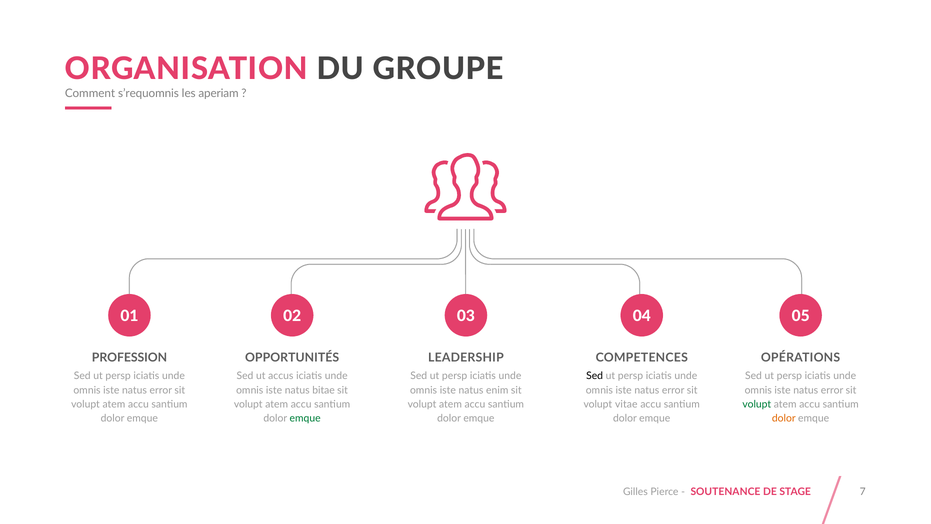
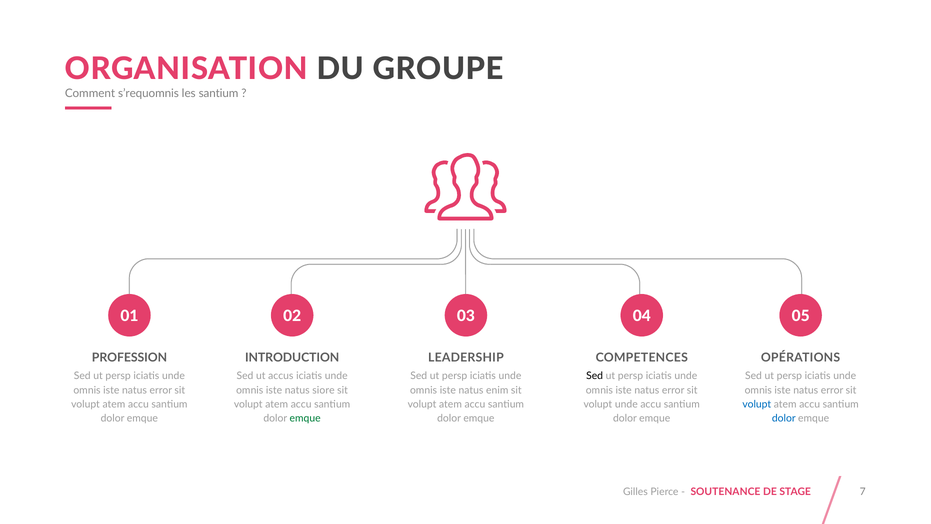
les aperiam: aperiam -> santium
OPPORTUNITÉS: OPPORTUNITÉS -> INTRODUCTION
bitae: bitae -> siore
volupt vitae: vitae -> unde
volupt at (757, 404) colour: green -> blue
dolor at (784, 418) colour: orange -> blue
